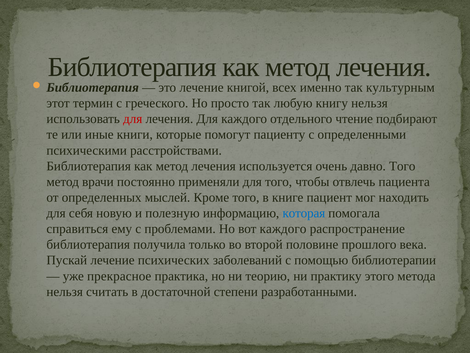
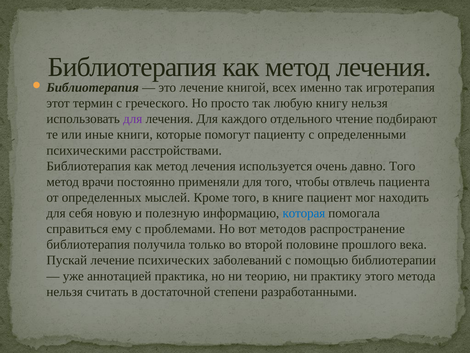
культурным: культурным -> игротерапия
для at (133, 119) colour: red -> purple
вот каждого: каждого -> методов
прекрасное: прекрасное -> аннотацией
